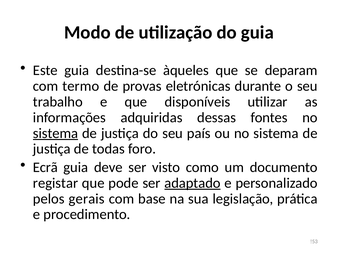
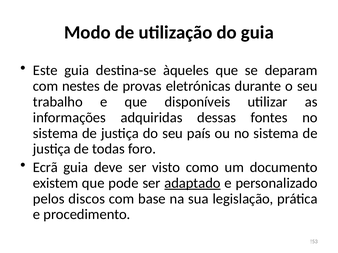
termo: termo -> nestes
sistema at (56, 134) underline: present -> none
registar: registar -> existem
gerais: gerais -> discos
